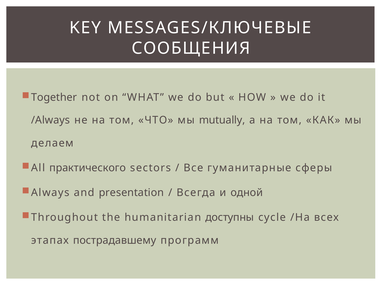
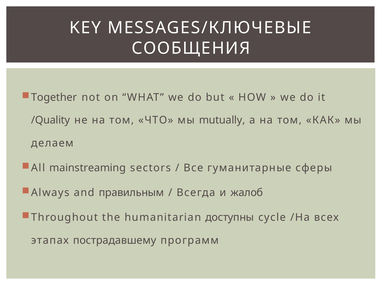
/Always: /Always -> /Quality
практического: практического -> mainstreaming
presentation: presentation -> правильным
одной: одной -> жалоб
